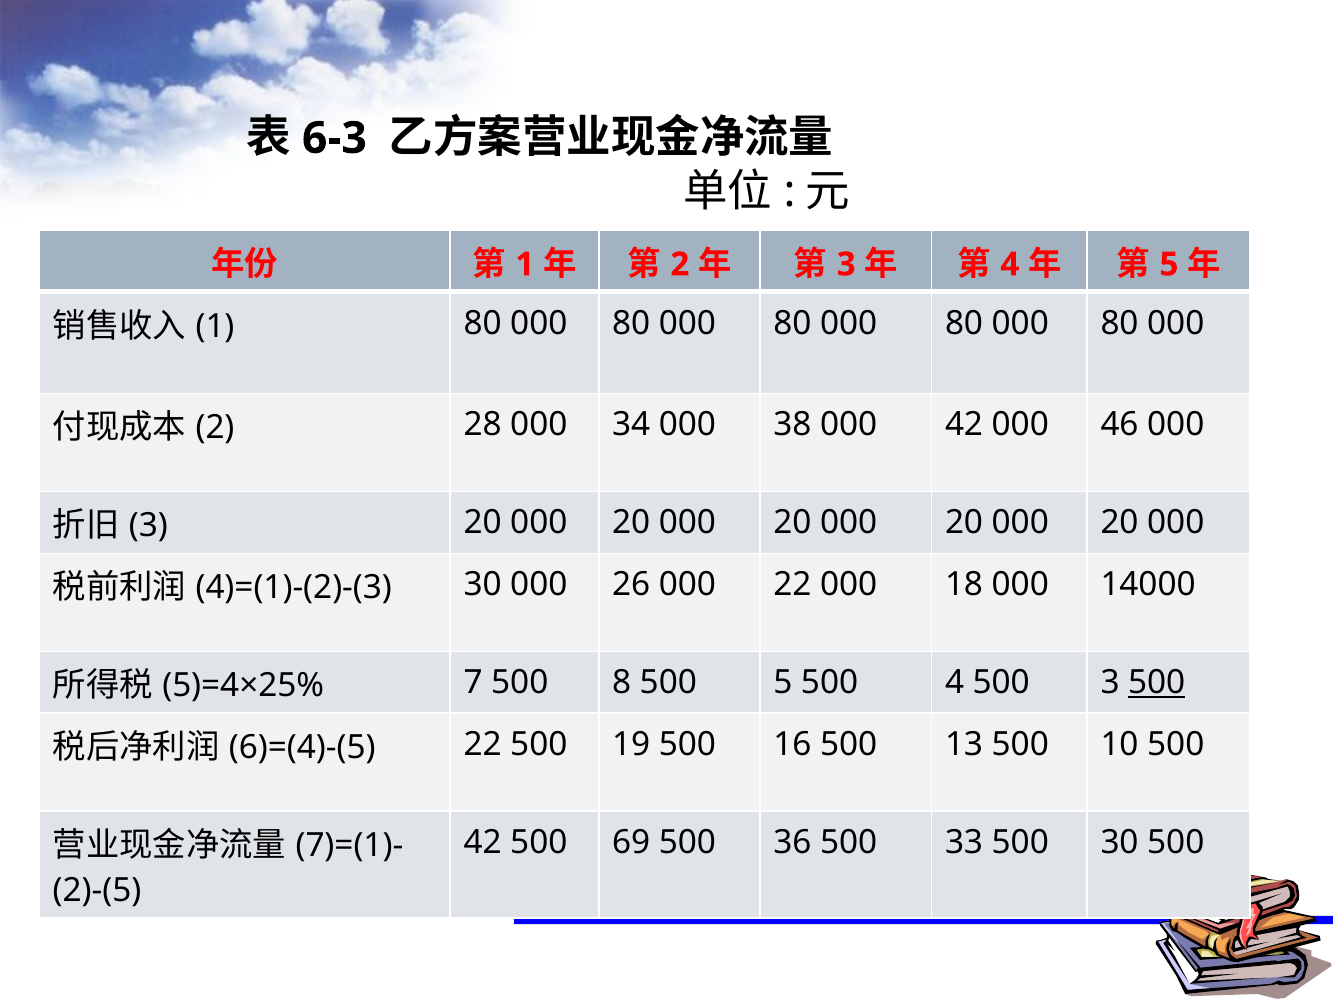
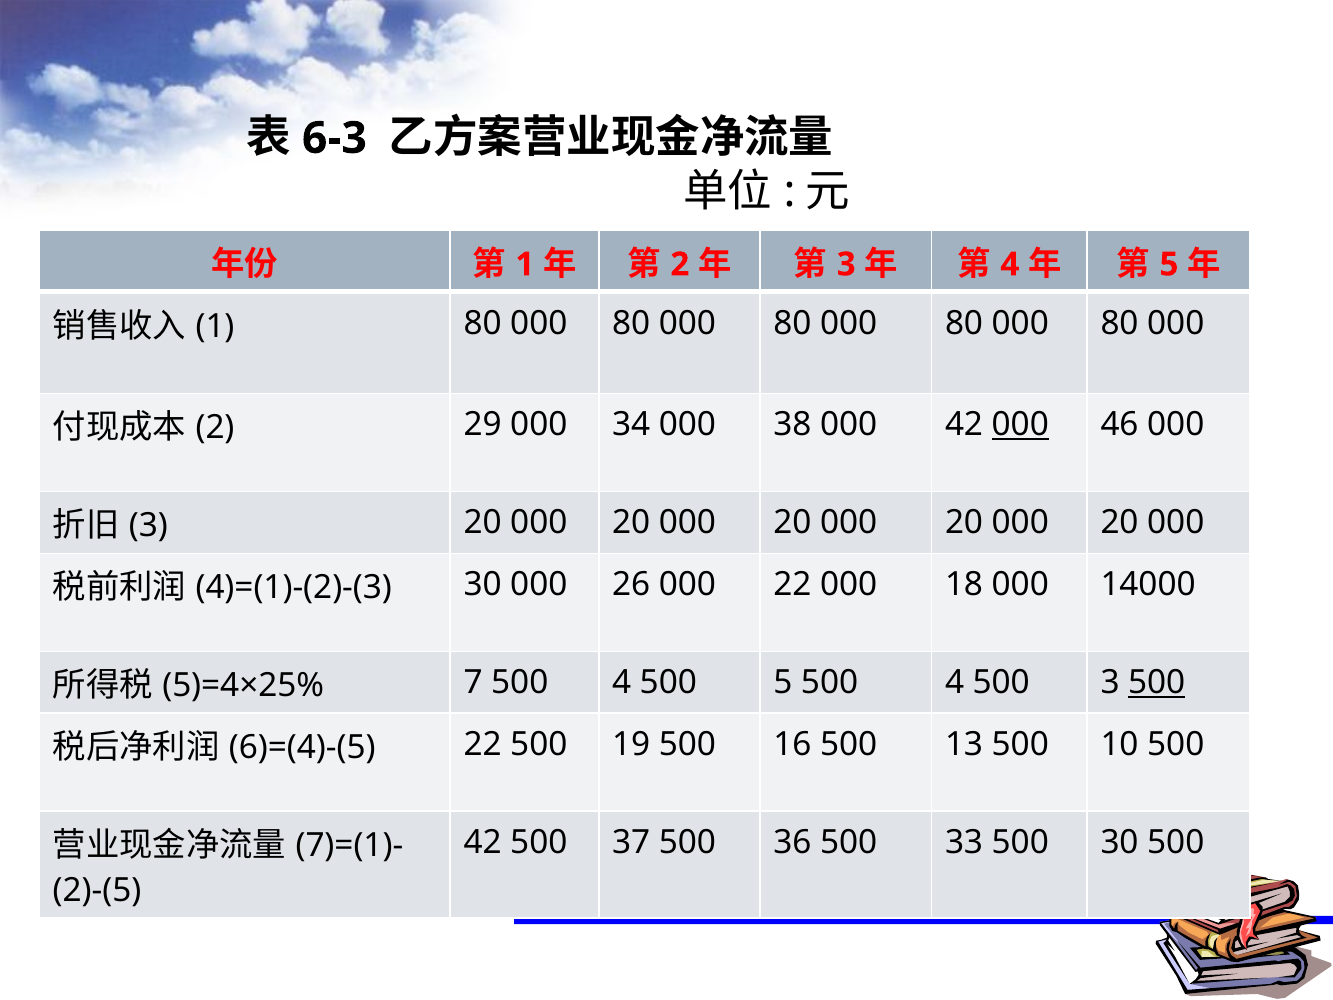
28: 28 -> 29
000 at (1020, 425) underline: none -> present
7 500 8: 8 -> 4
69: 69 -> 37
